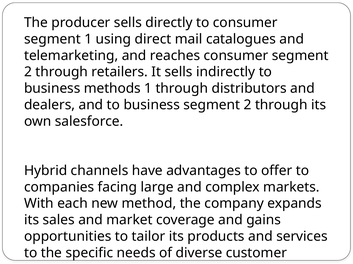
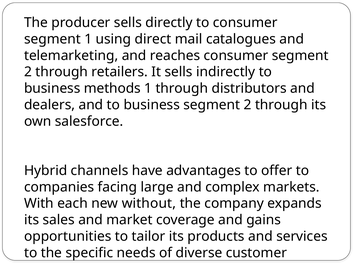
method: method -> without
